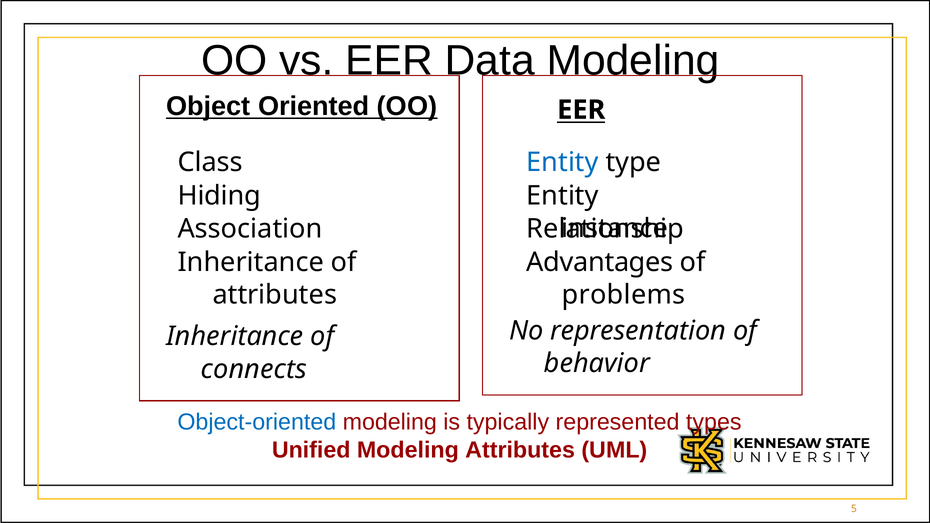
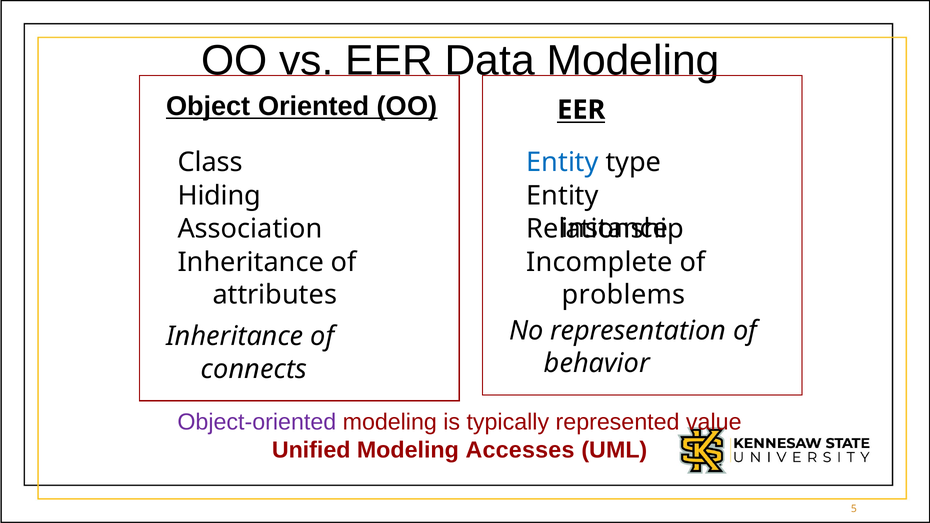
Advantages: Advantages -> Incomplete
Object-oriented colour: blue -> purple
types: types -> value
Modeling Attributes: Attributes -> Accesses
